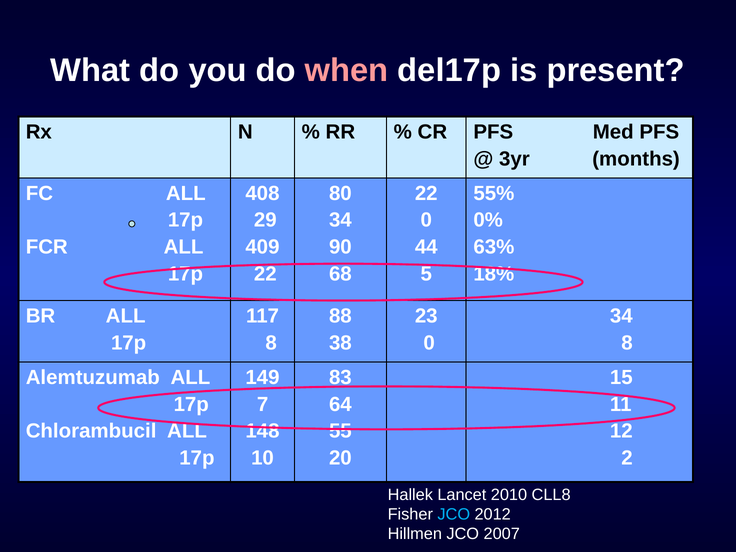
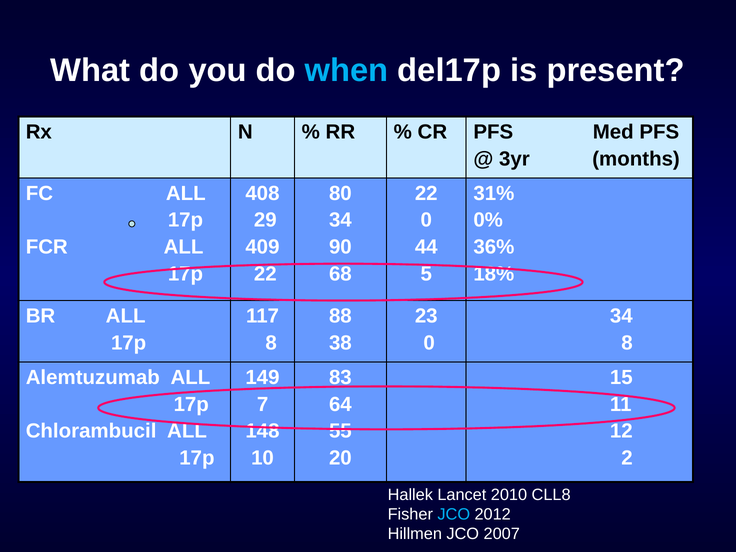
when colour: pink -> light blue
55%: 55% -> 31%
63%: 63% -> 36%
